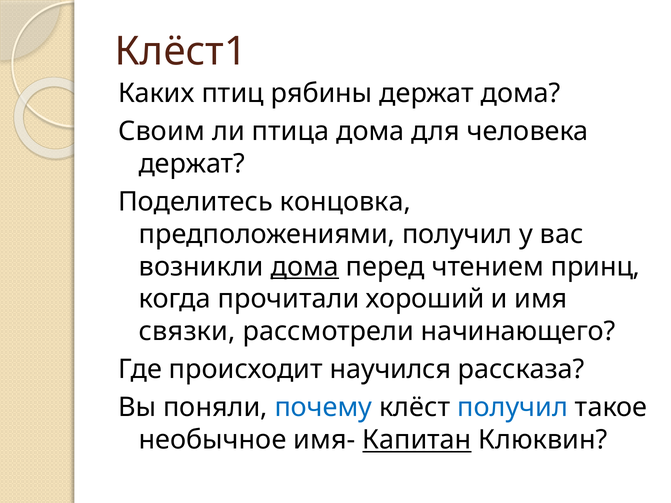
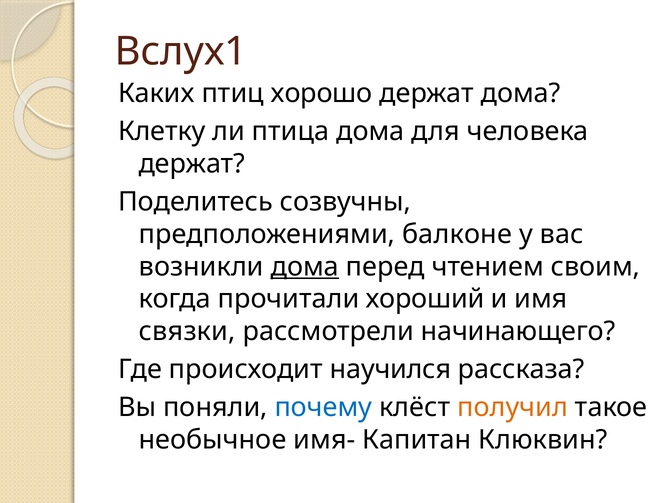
Клёст1: Клёст1 -> Вслух1
рябины: рябины -> хорошо
Своим: Своим -> Клетку
концовка: концовка -> созвучны
предположениями получил: получил -> балконе
принц: принц -> своим
получил at (513, 408) colour: blue -> orange
Капитан underline: present -> none
